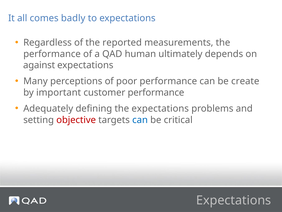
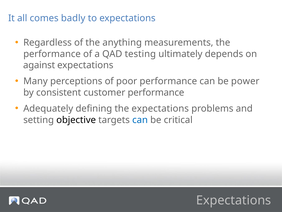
reported: reported -> anything
human: human -> testing
create: create -> power
important: important -> consistent
objective colour: red -> black
